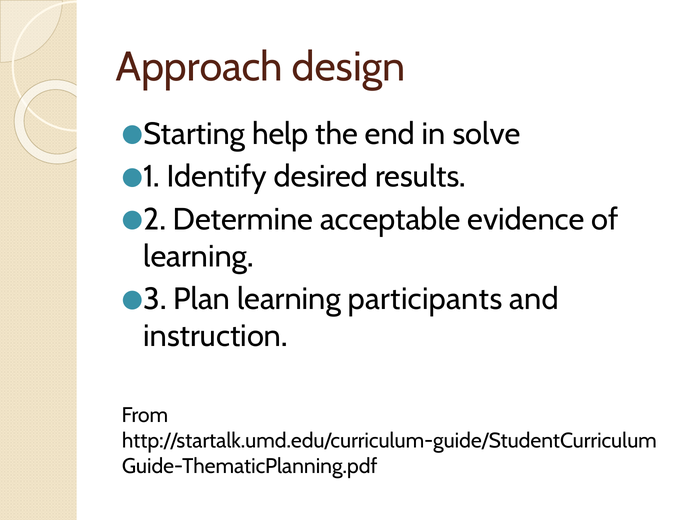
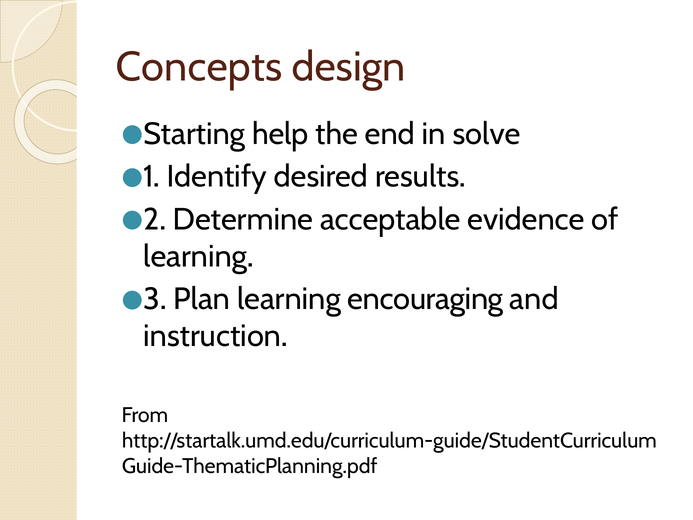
Approach: Approach -> Concepts
participants: participants -> encouraging
